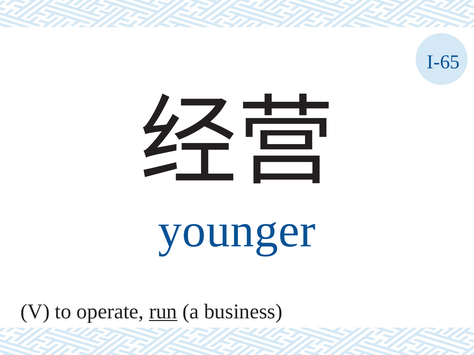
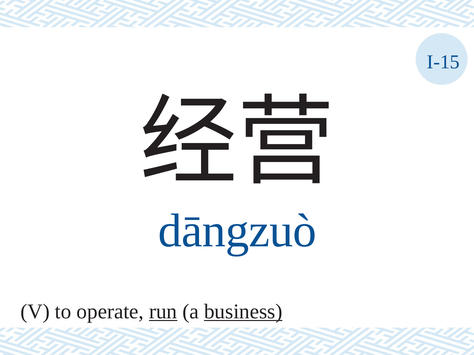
I-65: I-65 -> I-15
younger: younger -> dāngzuò
business underline: none -> present
